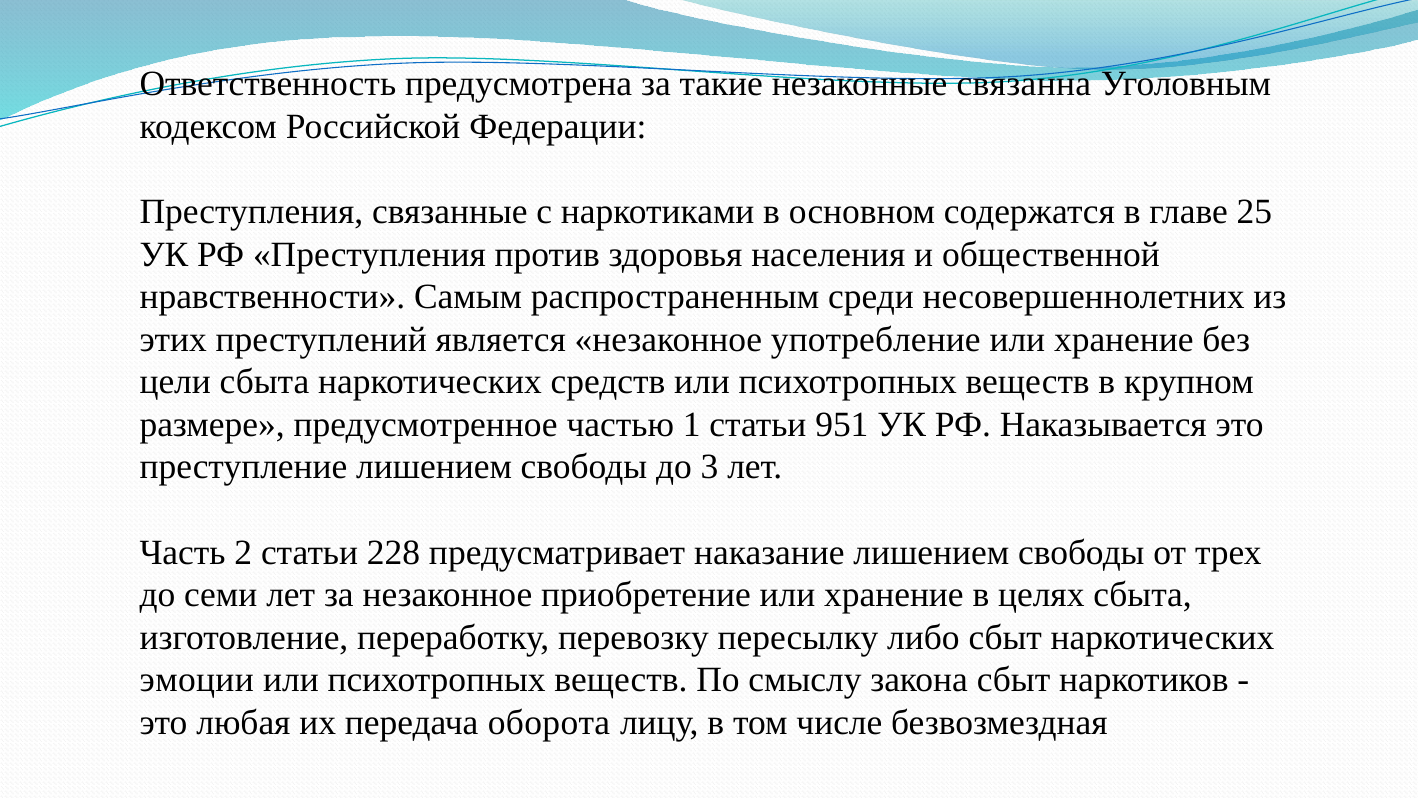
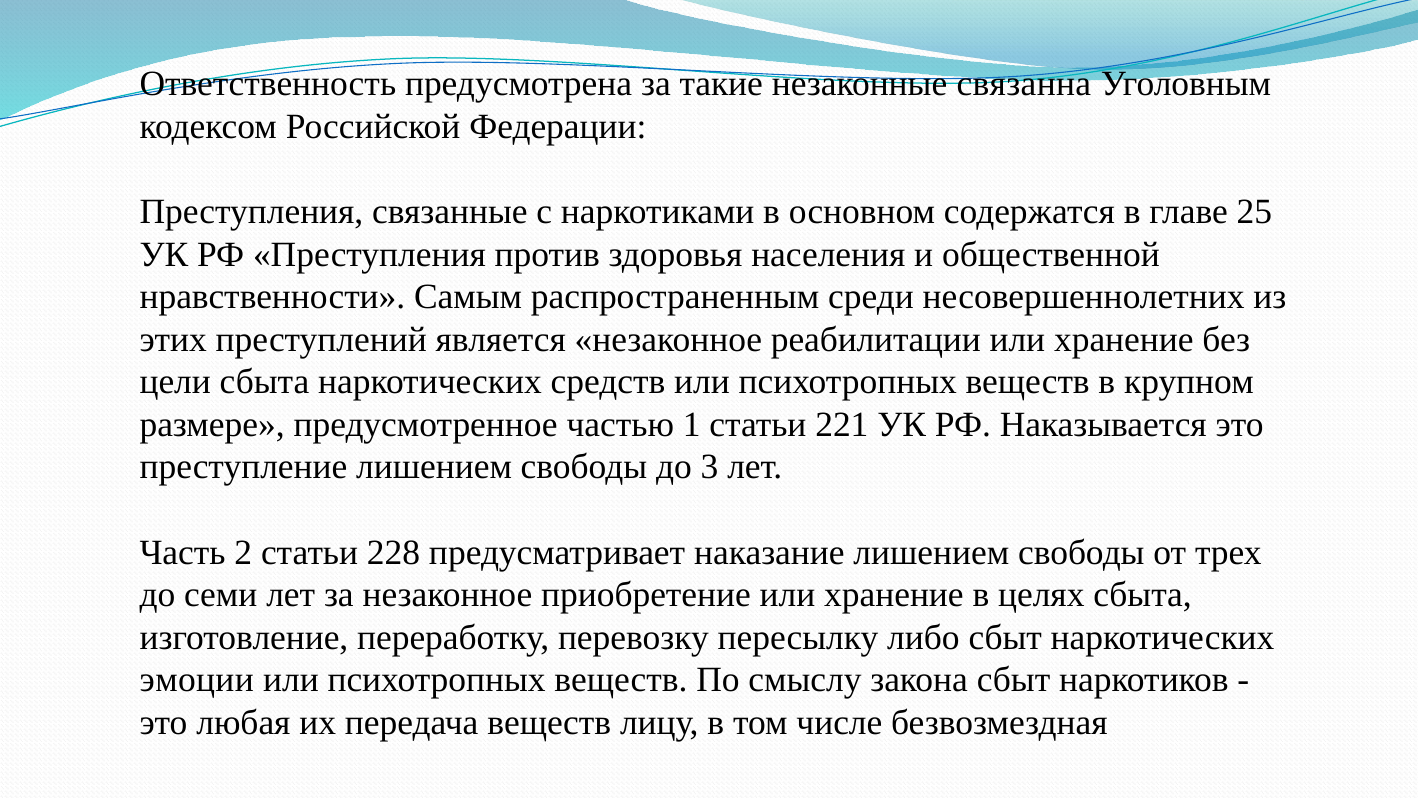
употребление: употребление -> реабилитации
951: 951 -> 221
передача оборота: оборота -> веществ
